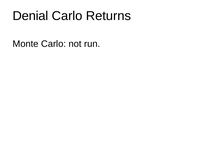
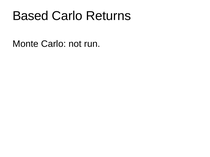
Denial: Denial -> Based
